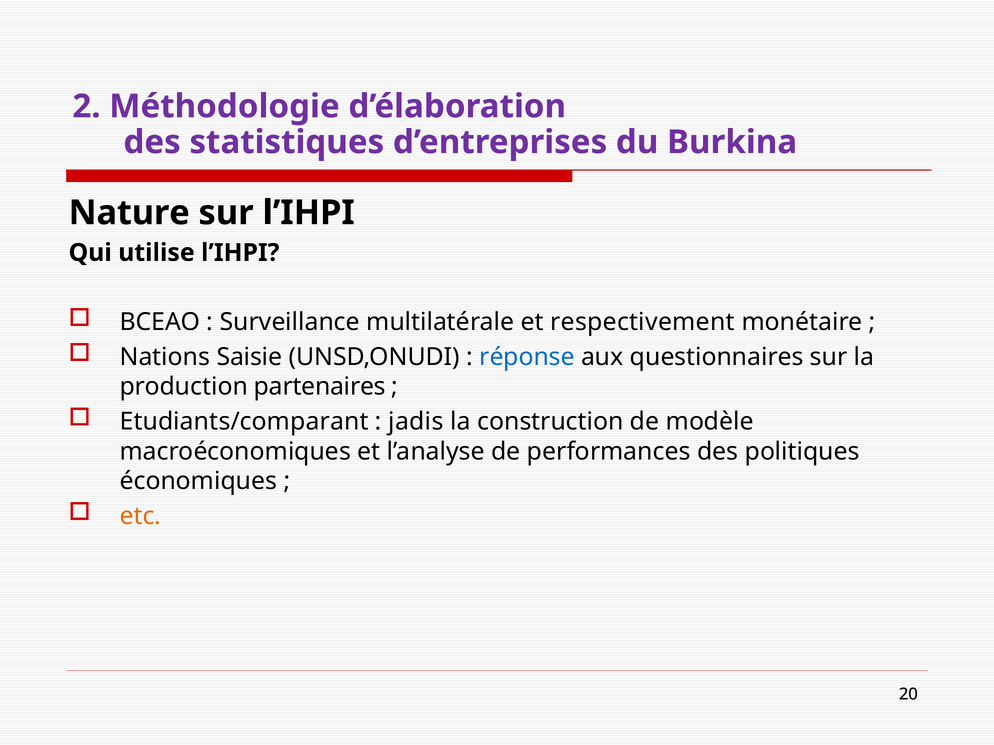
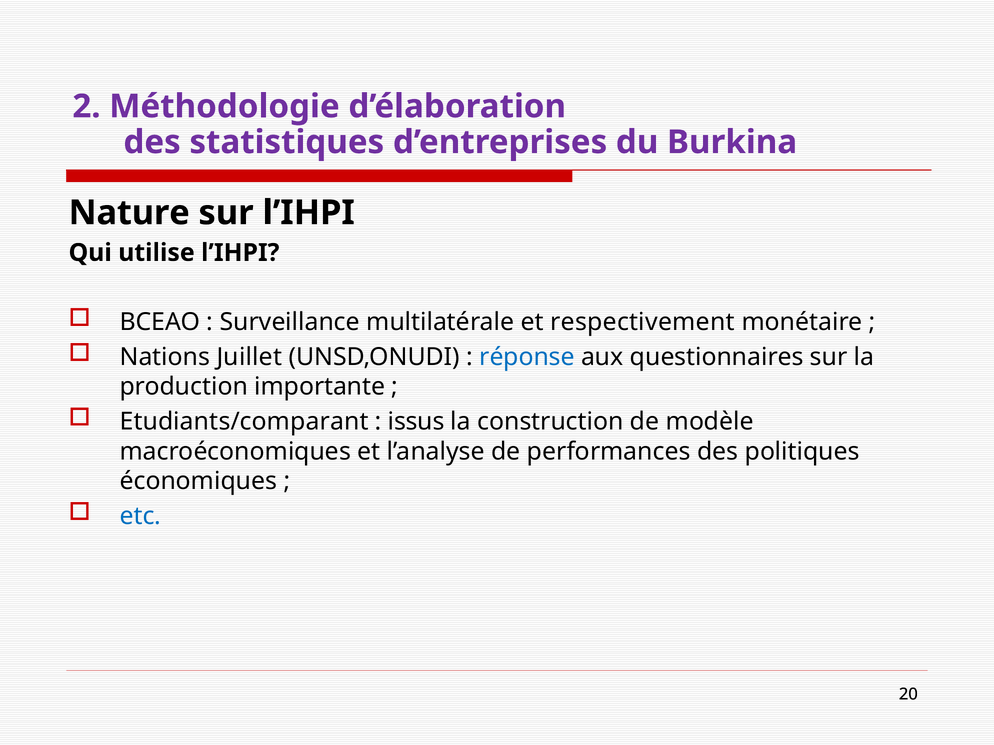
Saisie: Saisie -> Juillet
partenaires: partenaires -> importante
jadis: jadis -> issus
etc colour: orange -> blue
